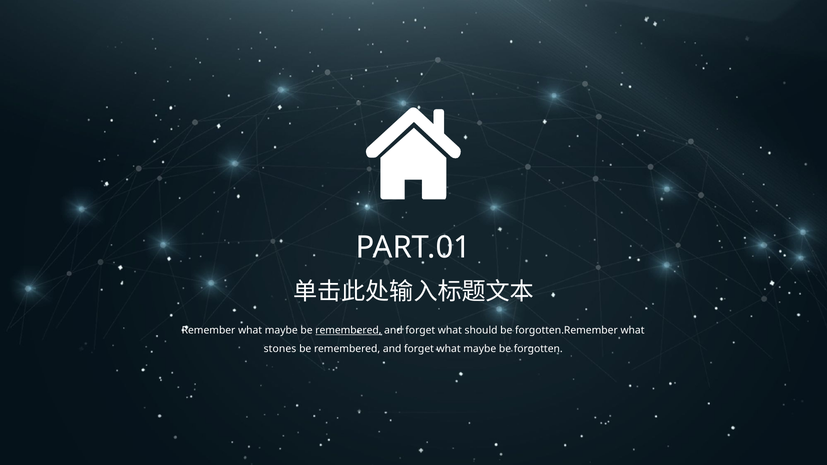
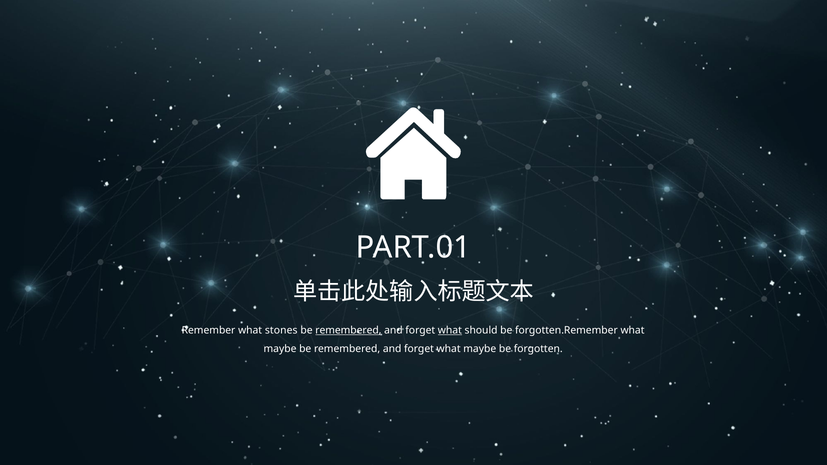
Remember what maybe: maybe -> stones
what at (450, 331) underline: none -> present
stones at (280, 349): stones -> maybe
